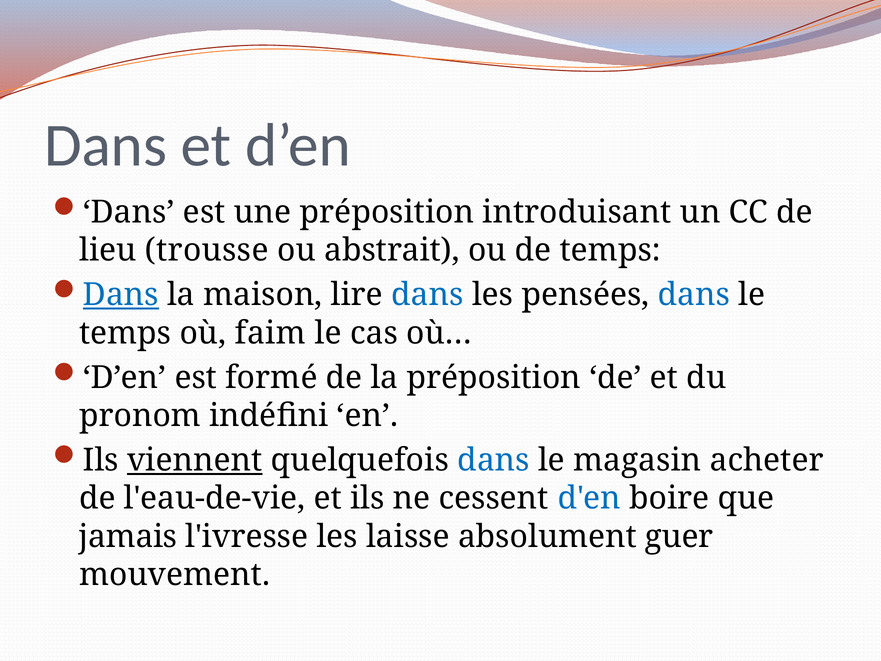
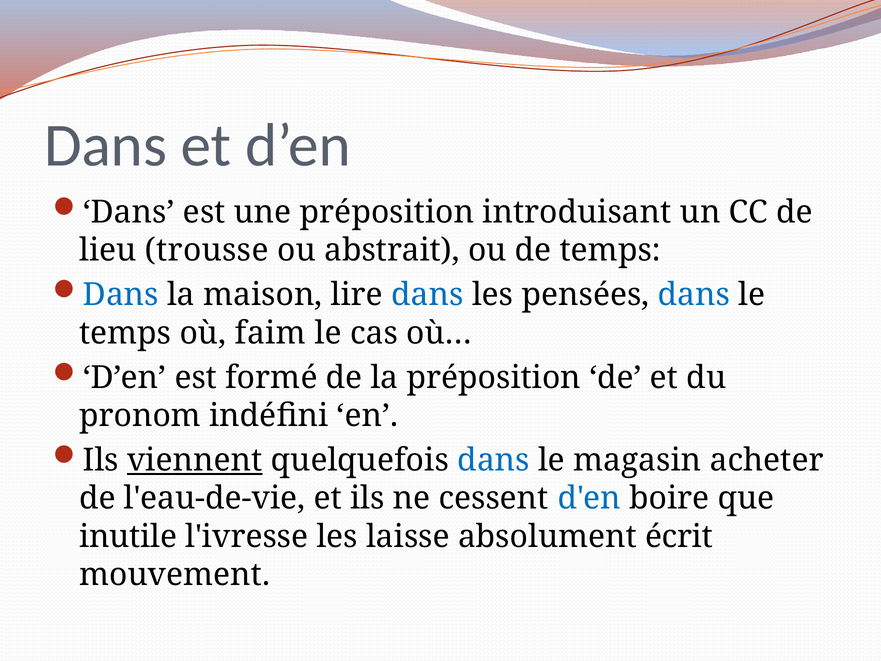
Dans at (121, 295) underline: present -> none
jamais: jamais -> inutile
guer: guer -> écrit
